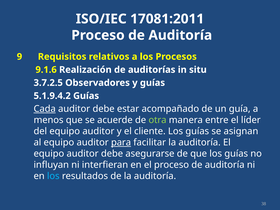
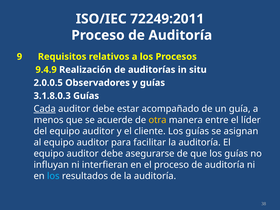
17081:2011: 17081:2011 -> 72249:2011
9.1.6: 9.1.6 -> 9.4.9
3.7.2.5: 3.7.2.5 -> 2.0.0.5
5.1.9.4.2: 5.1.9.4.2 -> 3.1.8.0.3
otra colour: light green -> yellow
para underline: present -> none
